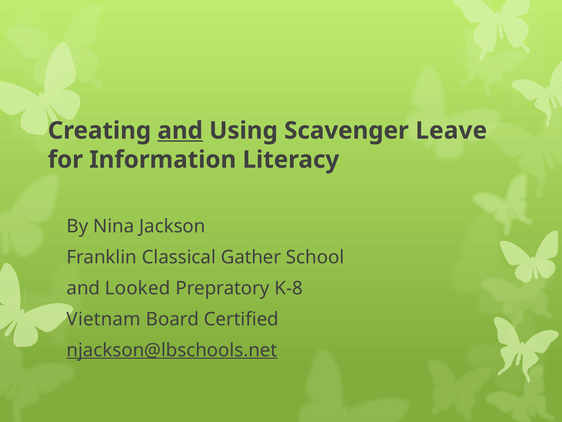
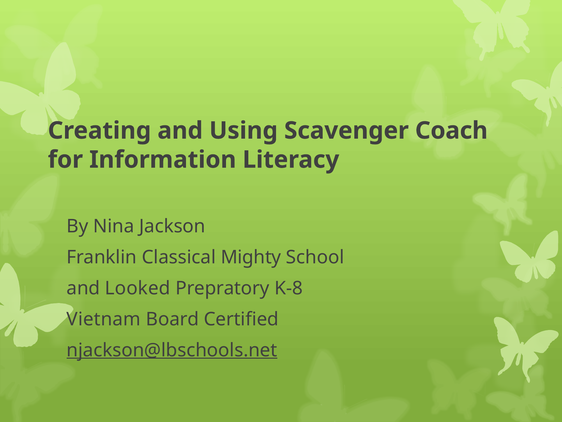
and at (180, 130) underline: present -> none
Leave: Leave -> Coach
Gather: Gather -> Mighty
